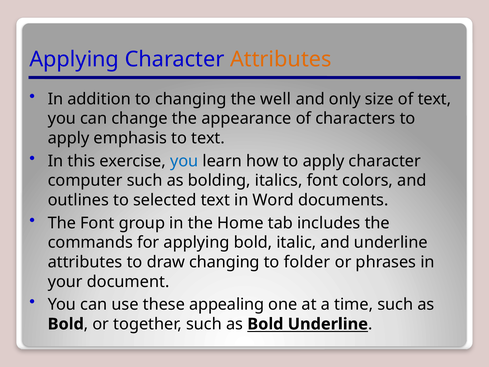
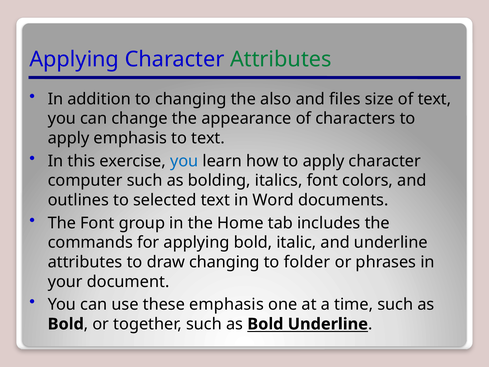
Attributes at (281, 59) colour: orange -> green
well: well -> also
only: only -> files
these appealing: appealing -> emphasis
